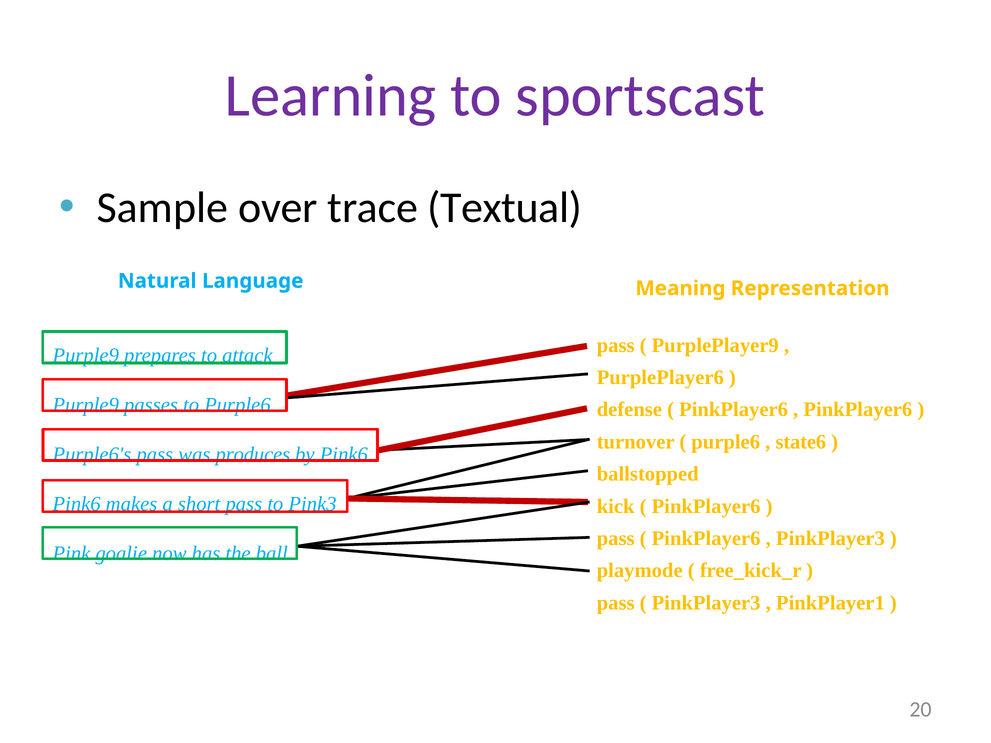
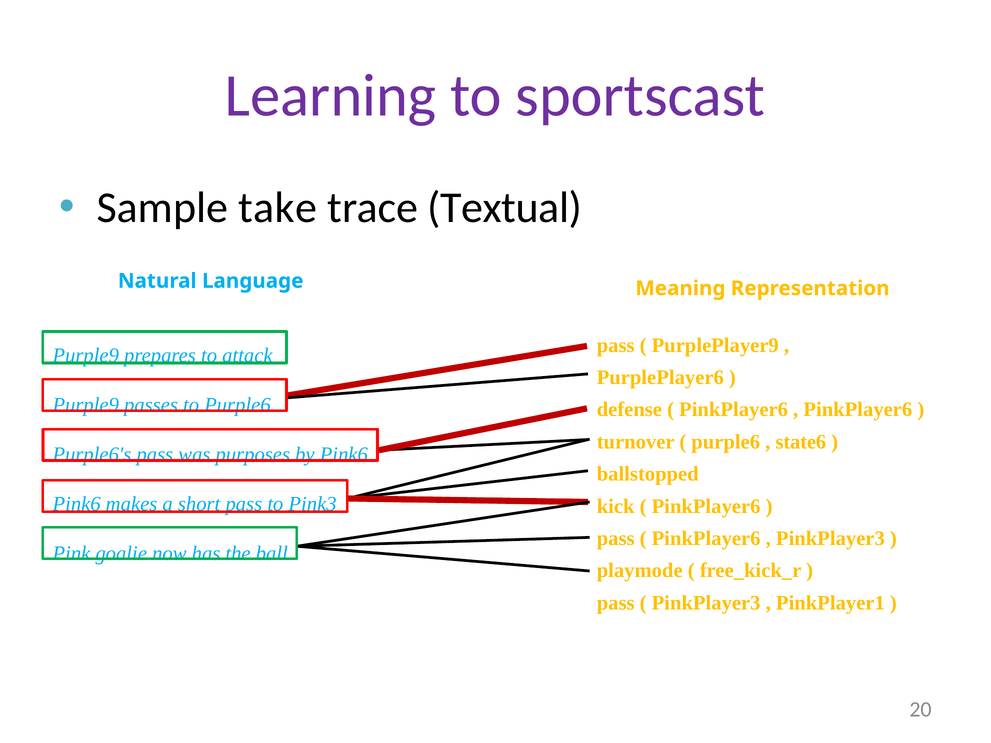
over: over -> take
produces: produces -> purposes
